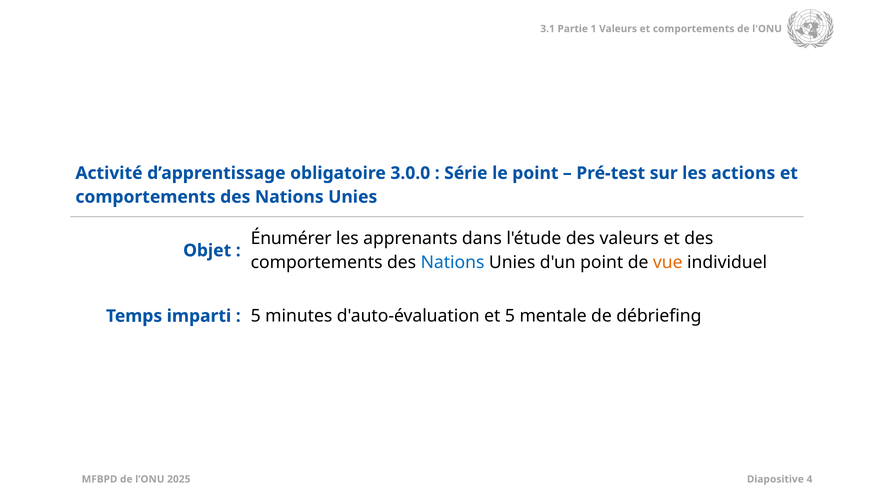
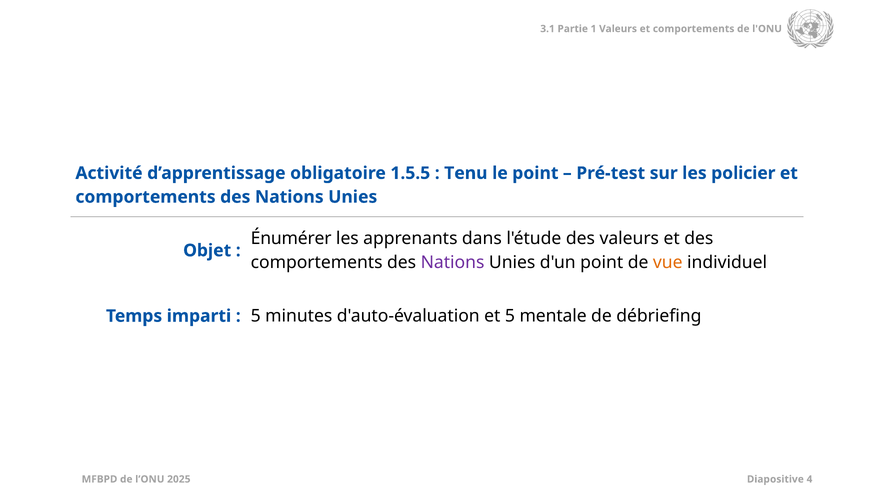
3.0.0: 3.0.0 -> 1.5.5
Série: Série -> Tenu
actions: actions -> policier
Nations at (453, 262) colour: blue -> purple
